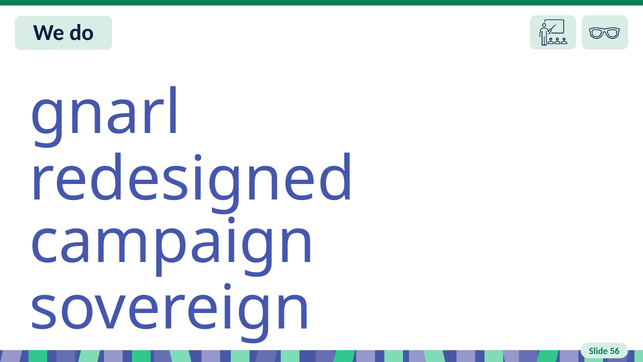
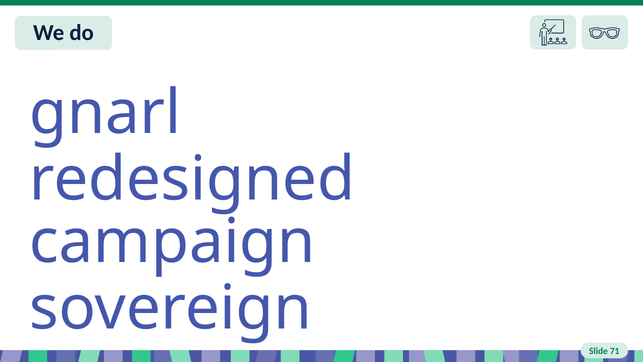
56: 56 -> 71
